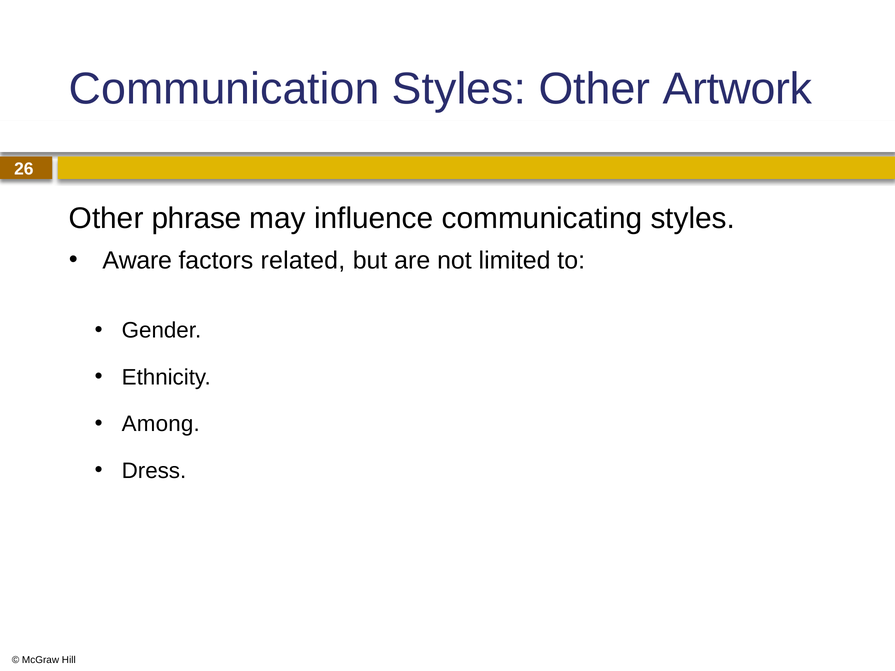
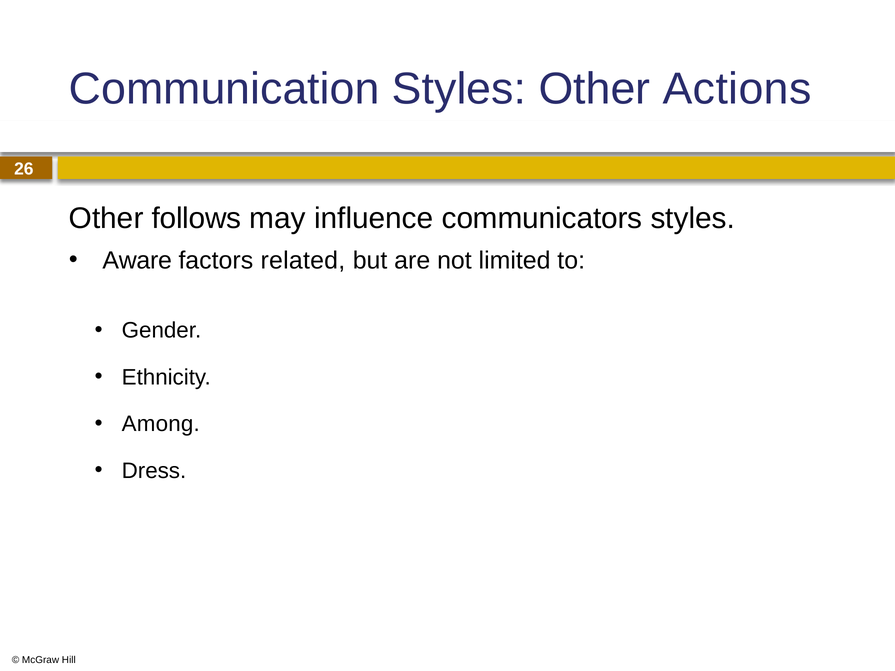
Artwork: Artwork -> Actions
phrase: phrase -> follows
communicating: communicating -> communicators
